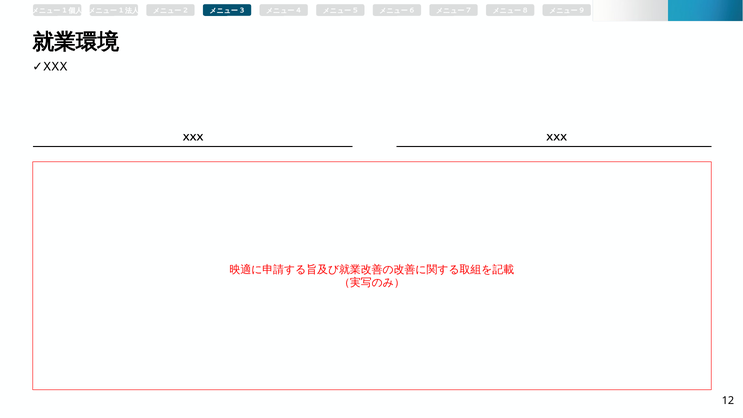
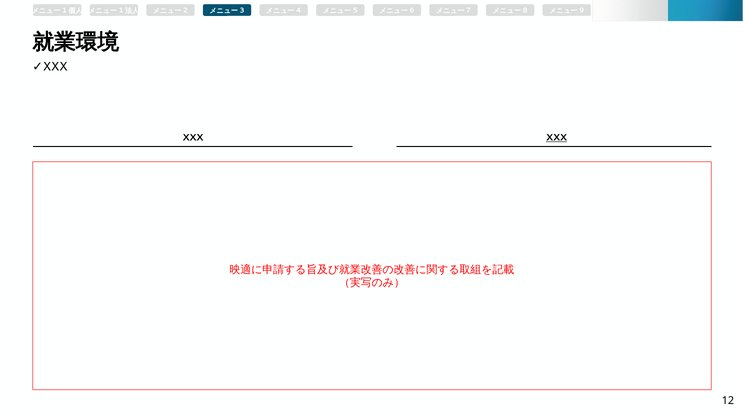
XXX at (556, 138) underline: none -> present
